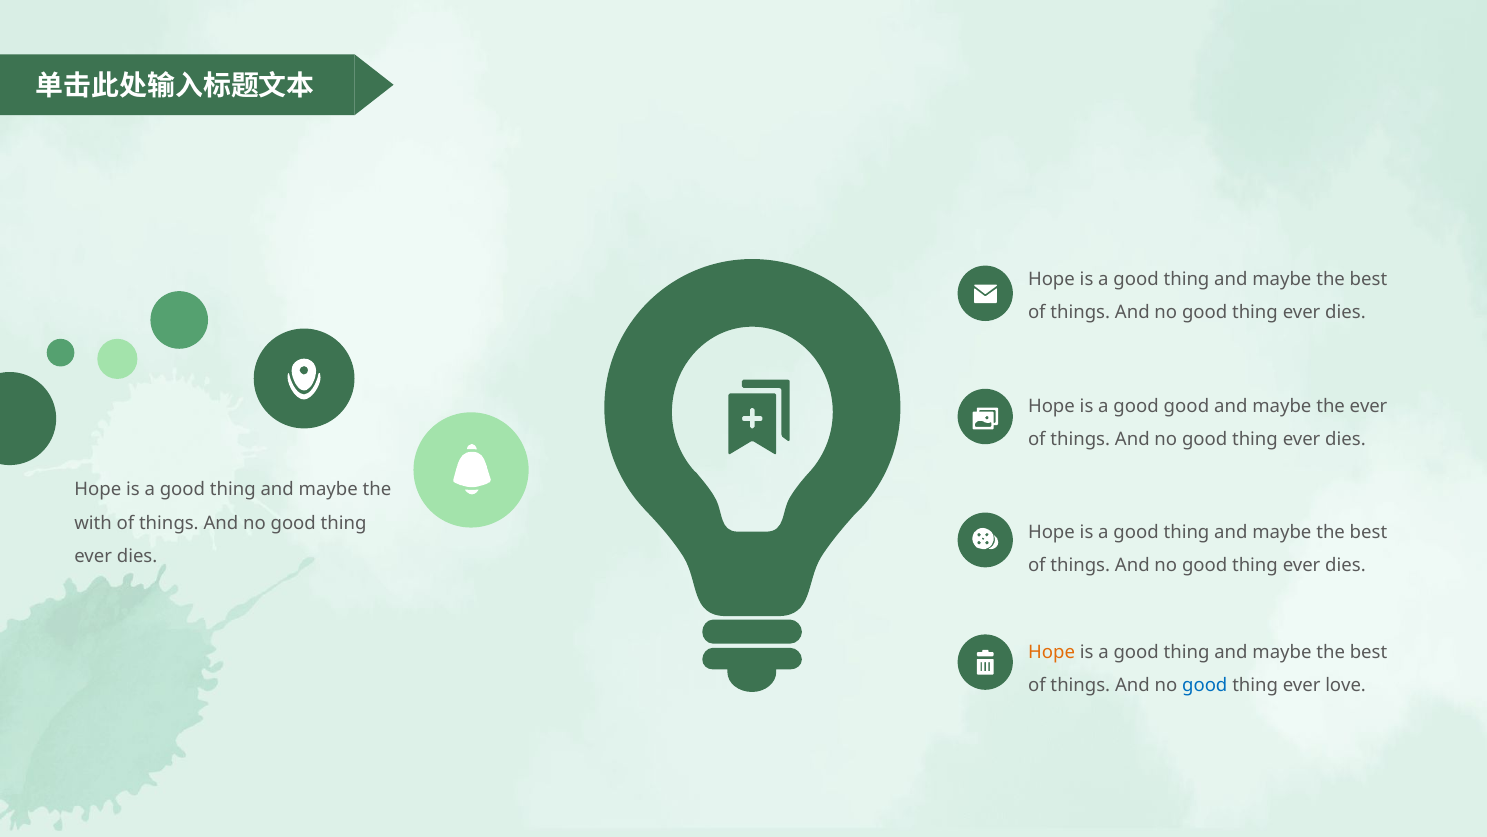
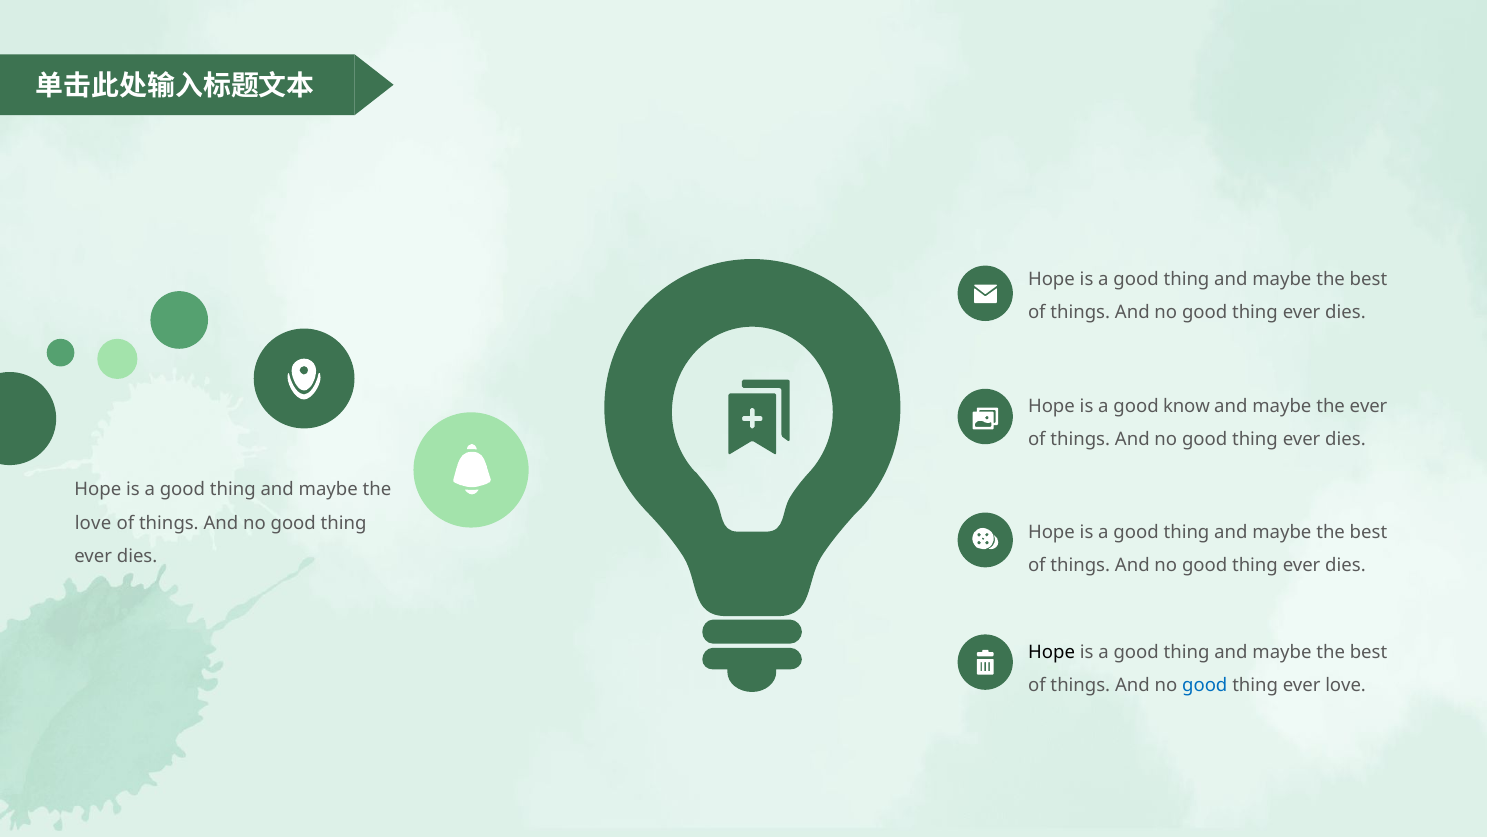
good good: good -> know
with at (93, 523): with -> love
Hope at (1052, 652) colour: orange -> black
